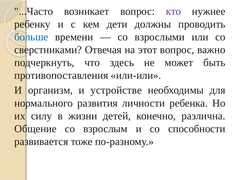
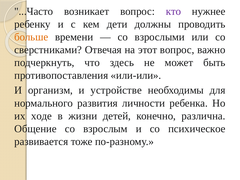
больше colour: blue -> orange
силу: силу -> ходе
способности: способности -> психическое
